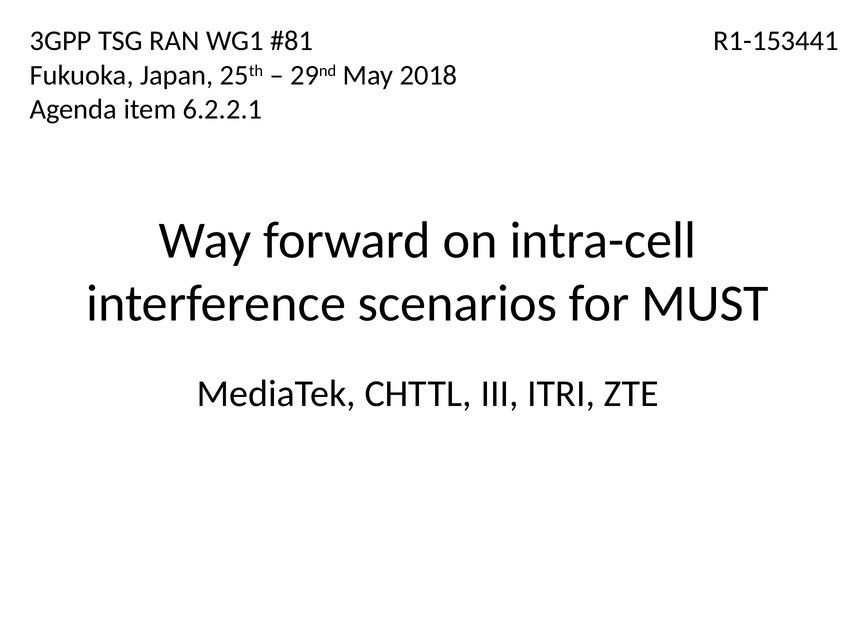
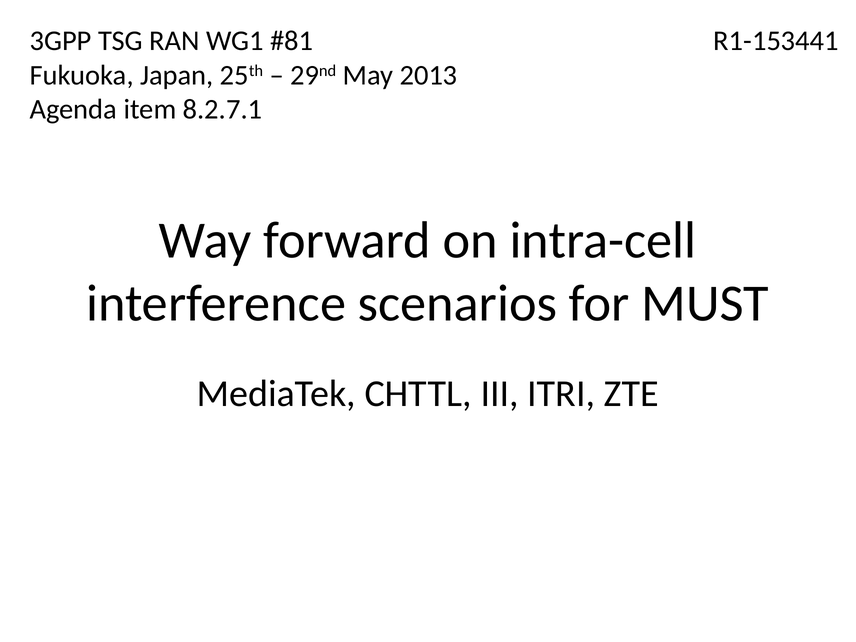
2018: 2018 -> 2013
6.2.2.1: 6.2.2.1 -> 8.2.7.1
